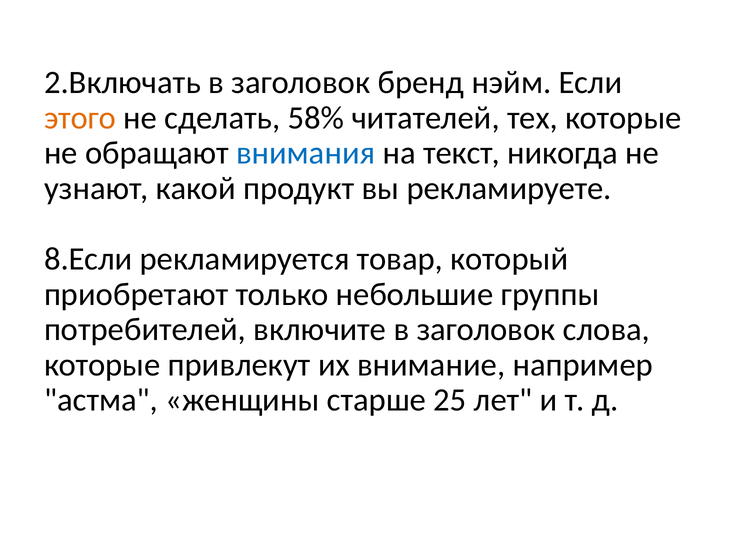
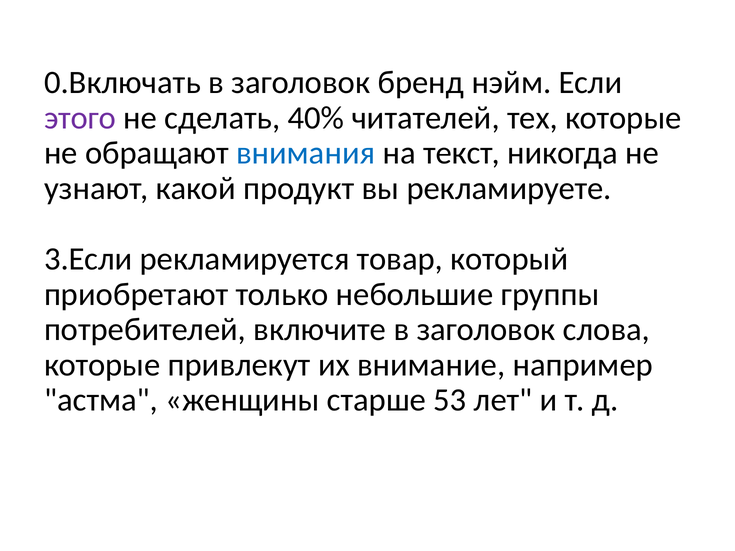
2.Включать: 2.Включать -> 0.Включать
этого colour: orange -> purple
58%: 58% -> 40%
8.Если: 8.Если -> 3.Если
25: 25 -> 53
